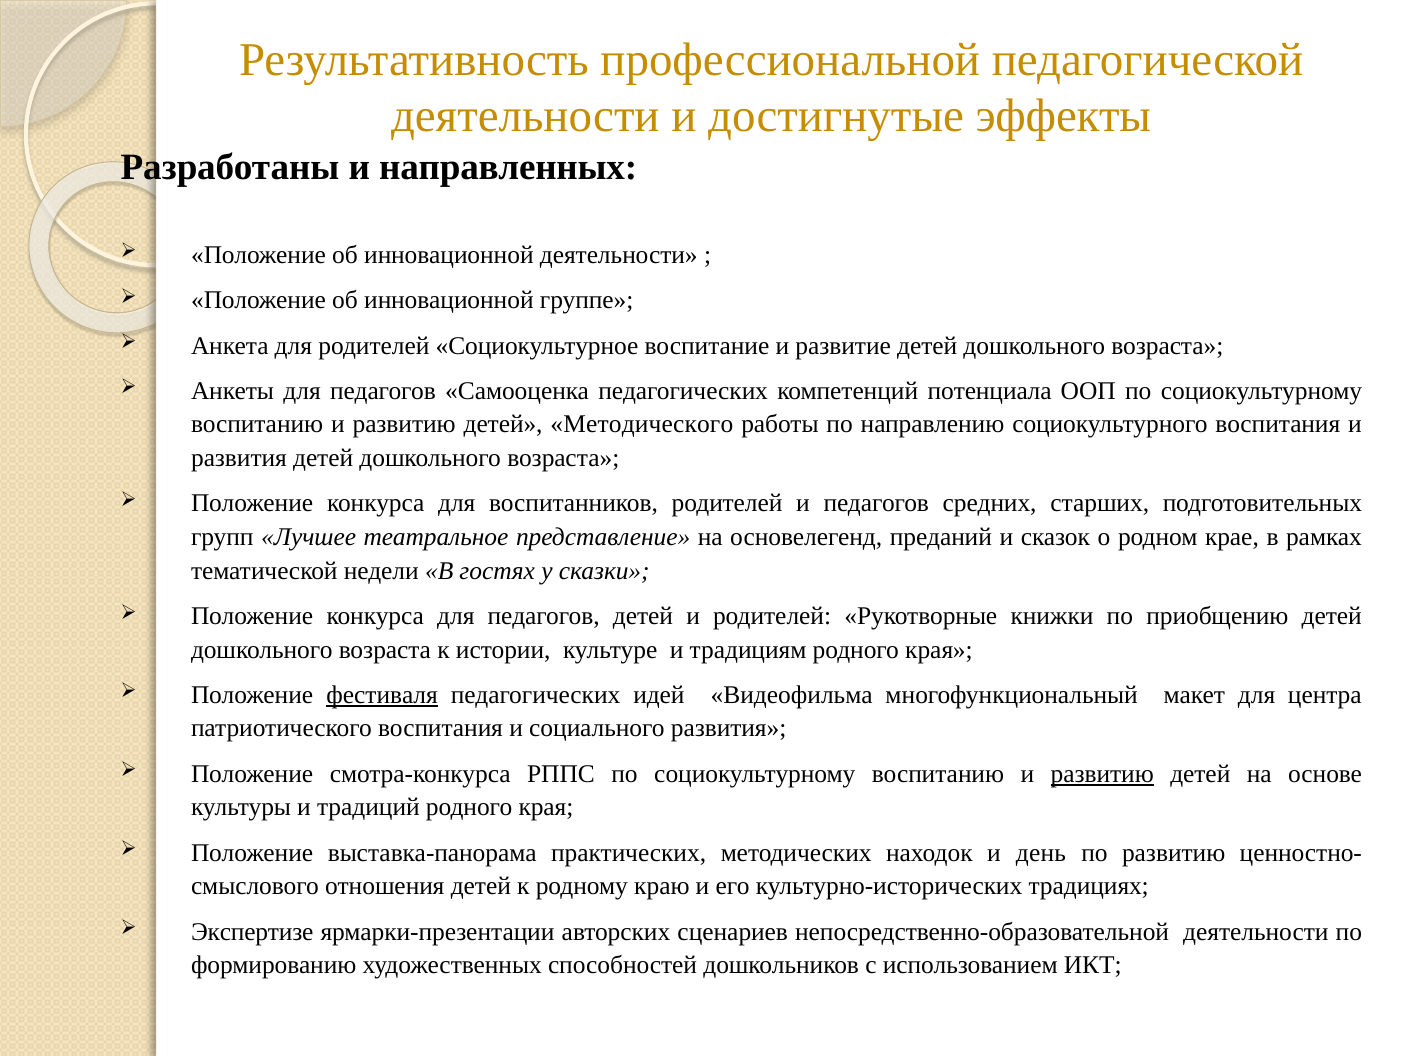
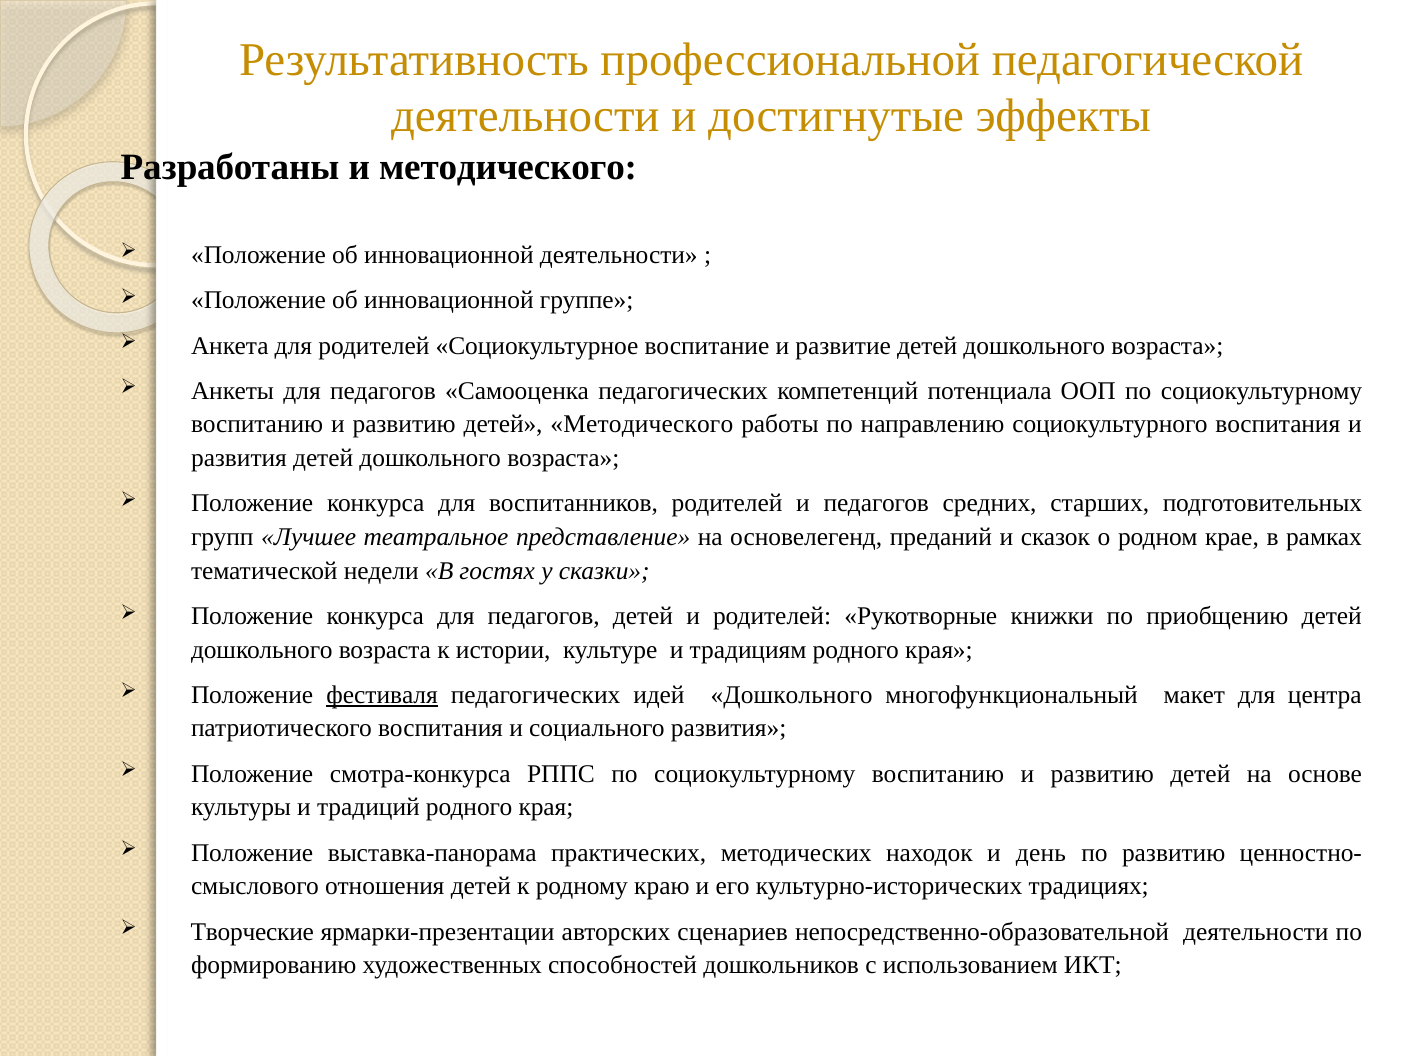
и направленных: направленных -> методического
идей Видеофильма: Видеофильма -> Дошкольного
развитию at (1102, 774) underline: present -> none
Экспертизе: Экспертизе -> Творческие
